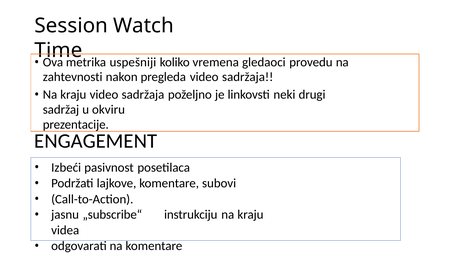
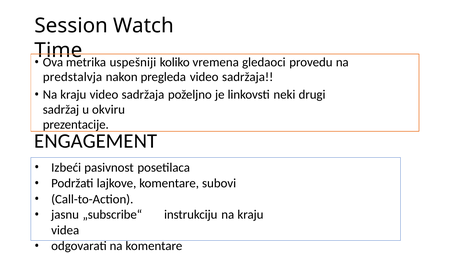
zahtevnosti: zahtevnosti -> predstalvja
